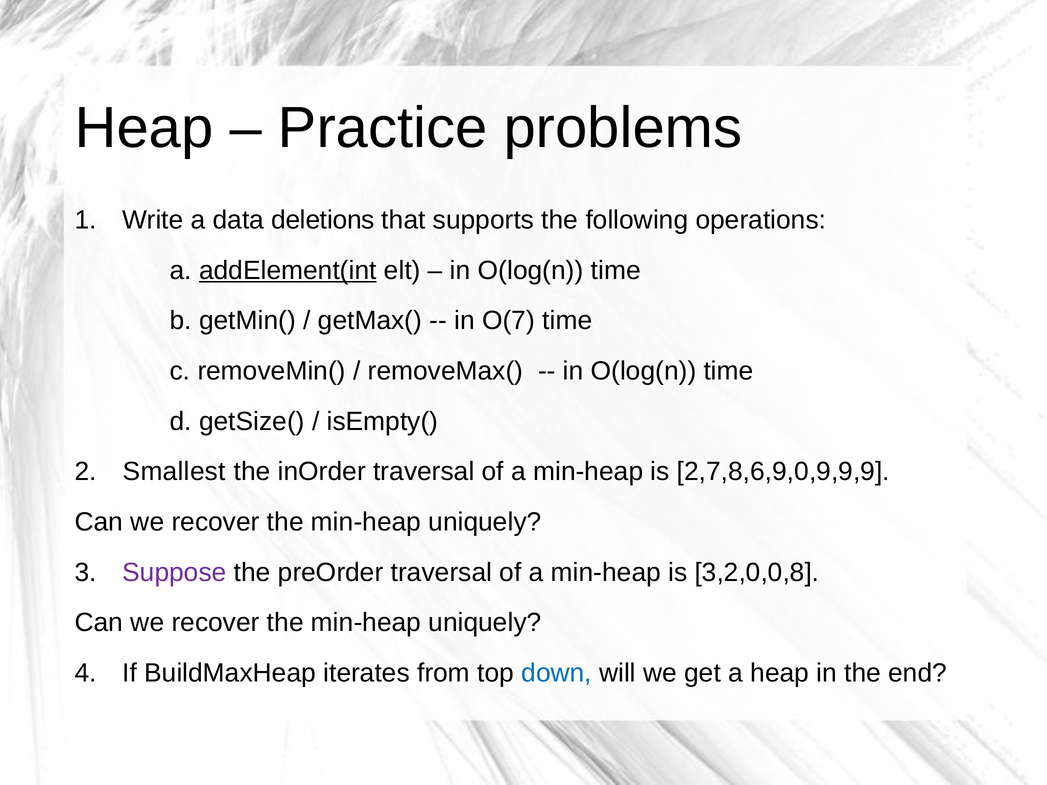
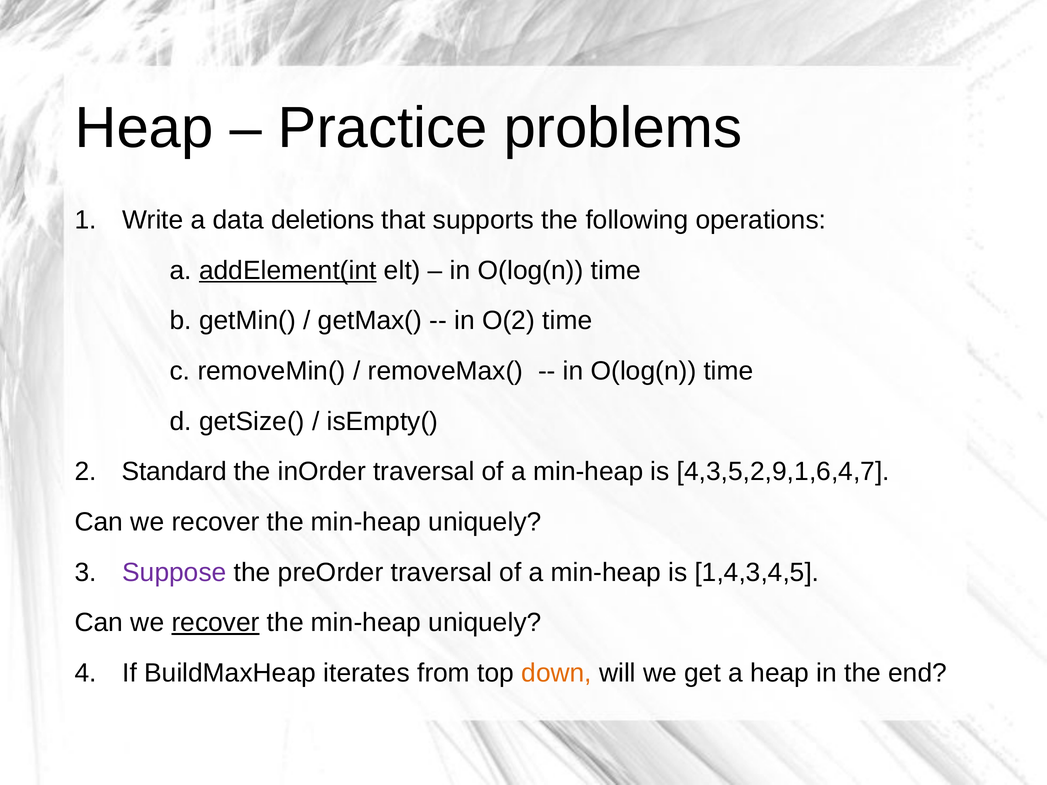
O(7: O(7 -> O(2
Smallest: Smallest -> Standard
2,7,8,6,9,0,9,9,9: 2,7,8,6,9,0,9,9,9 -> 4,3,5,2,9,1,6,4,7
3,2,0,0,8: 3,2,0,0,8 -> 1,4,3,4,5
recover at (216, 623) underline: none -> present
down colour: blue -> orange
